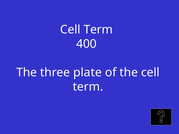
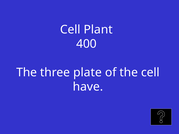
Term at (98, 30): Term -> Plant
term at (88, 87): term -> have
